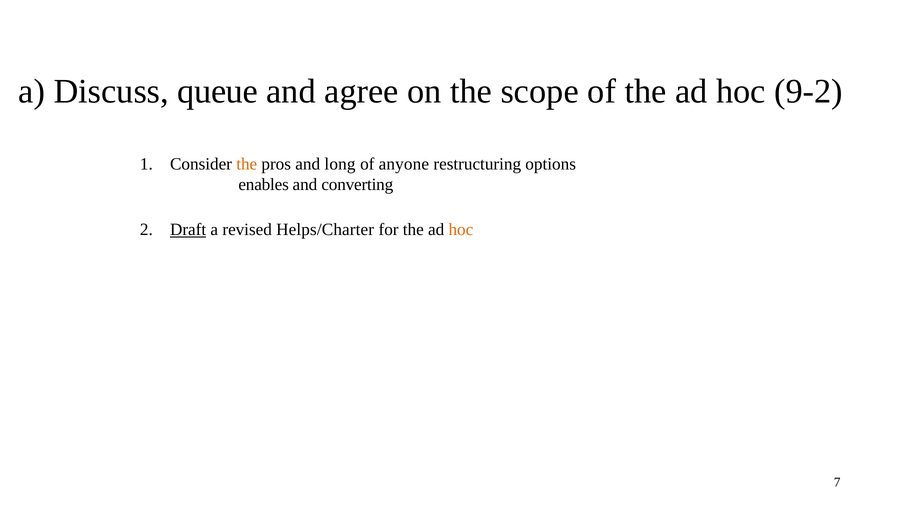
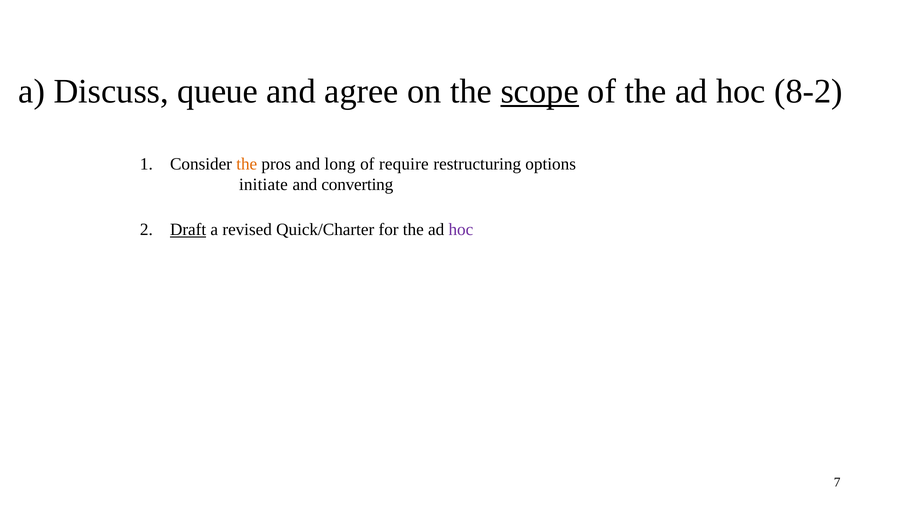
scope underline: none -> present
9-2: 9-2 -> 8-2
anyone: anyone -> require
enables: enables -> initiate
Helps/Charter: Helps/Charter -> Quick/Charter
hoc at (461, 229) colour: orange -> purple
